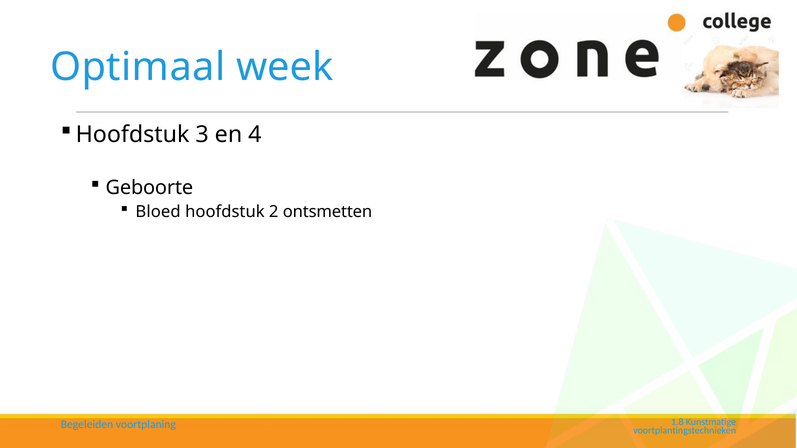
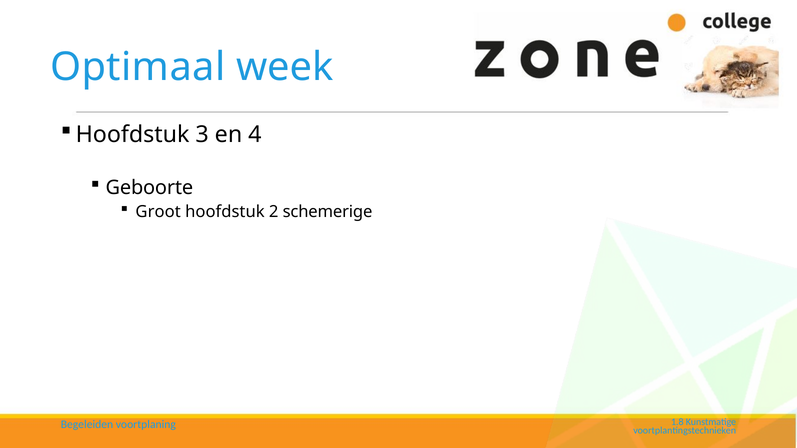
Bloed: Bloed -> Groot
ontsmetten: ontsmetten -> schemerige
